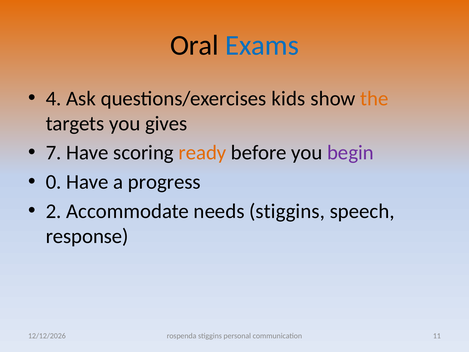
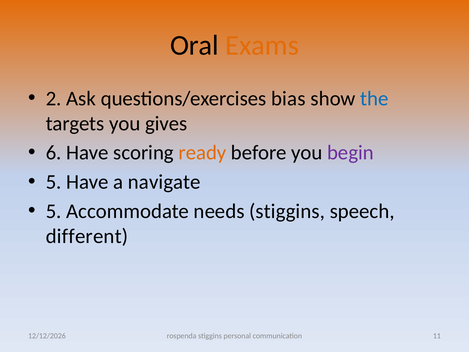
Exams colour: blue -> orange
4: 4 -> 2
kids: kids -> bias
the colour: orange -> blue
7: 7 -> 6
0 at (54, 182): 0 -> 5
progress: progress -> navigate
2 at (54, 211): 2 -> 5
response: response -> different
